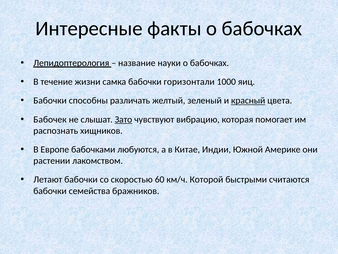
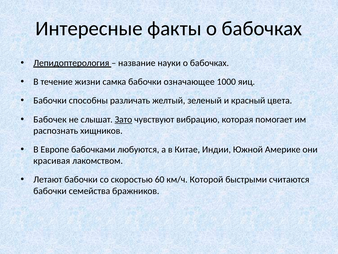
горизонтали: горизонтали -> означающее
красный underline: present -> none
растении: растении -> красивая
